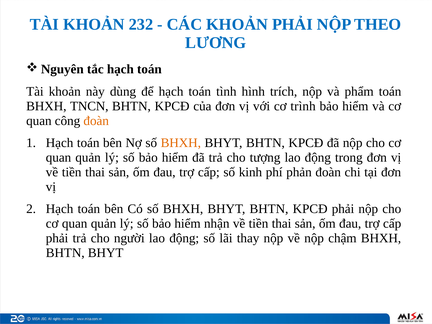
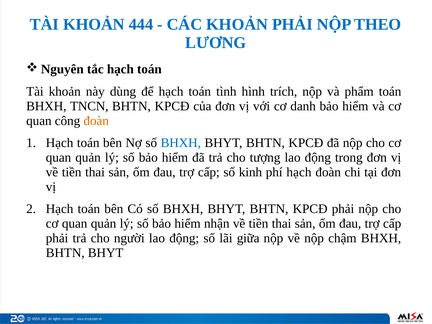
232: 232 -> 444
trình: trình -> danh
BHXH at (181, 143) colour: orange -> blue
phí phản: phản -> hạch
thay: thay -> giữa
